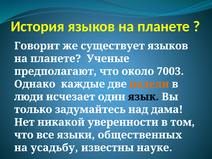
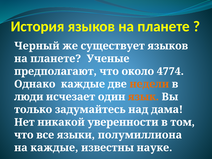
Говорит: Говорит -> Черный
7003: 7003 -> 4774
язык colour: black -> orange
общественных: общественных -> полумиллиона
на усадьбу: усадьбу -> каждые
